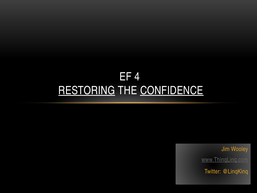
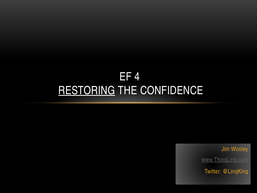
CONFIDENCE underline: present -> none
